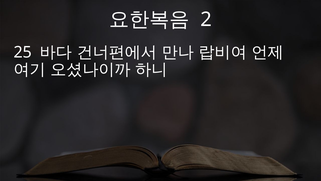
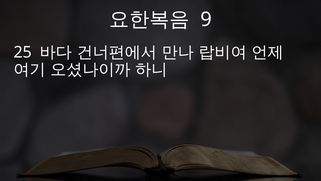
2: 2 -> 9
